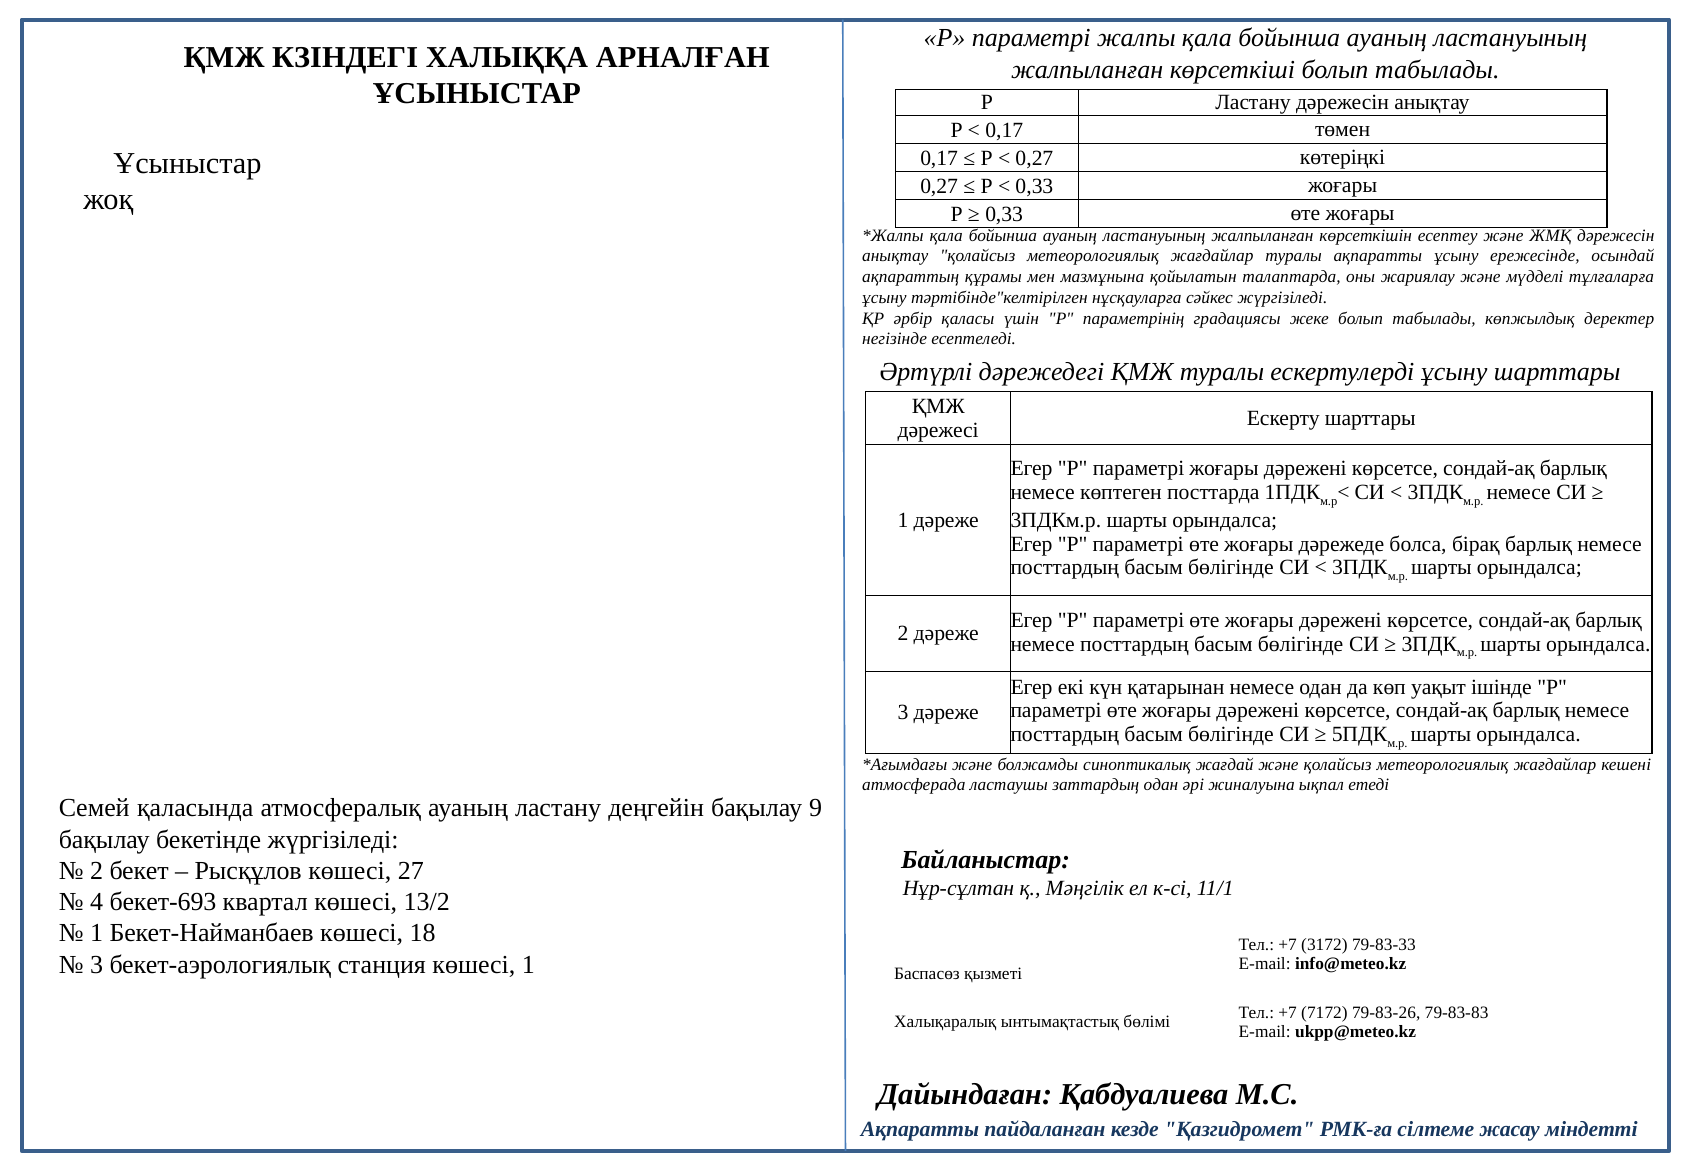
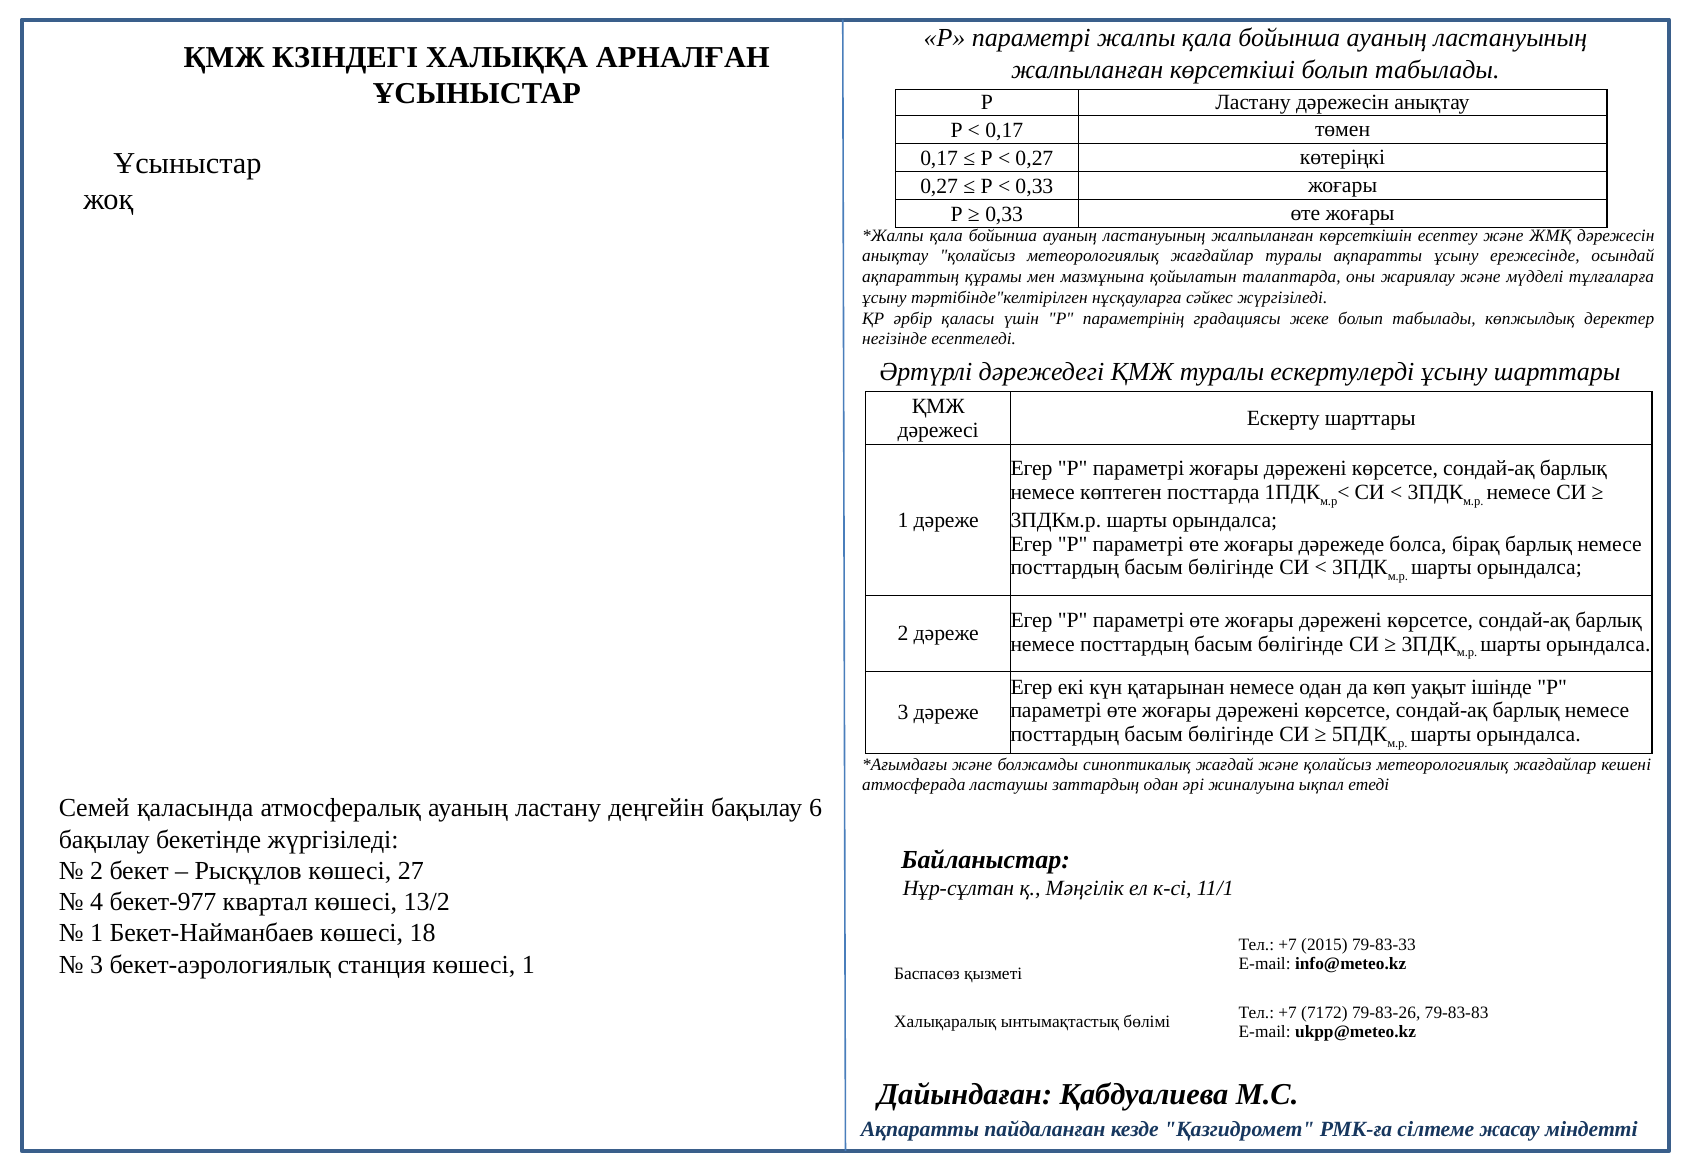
9: 9 -> 6
бекет-693: бекет-693 -> бекет-977
3172: 3172 -> 2015
